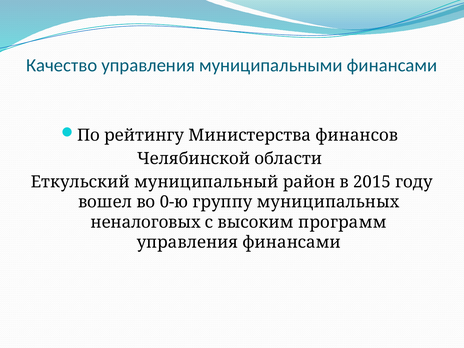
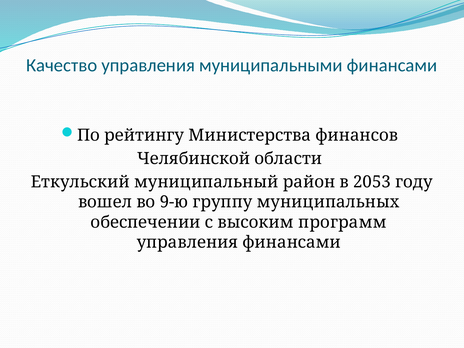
2015: 2015 -> 2053
0-ю: 0-ю -> 9-ю
неналоговых: неналоговых -> обеспечении
